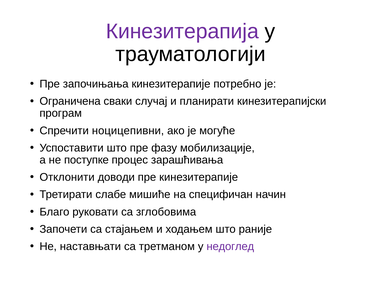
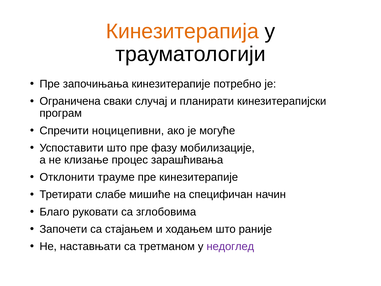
Кинезитерапија colour: purple -> orange
поступке: поступке -> клизање
доводи: доводи -> трауме
